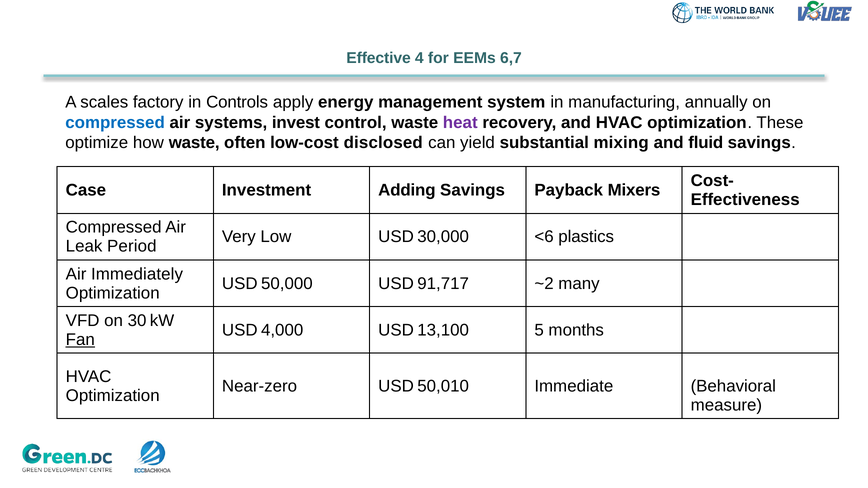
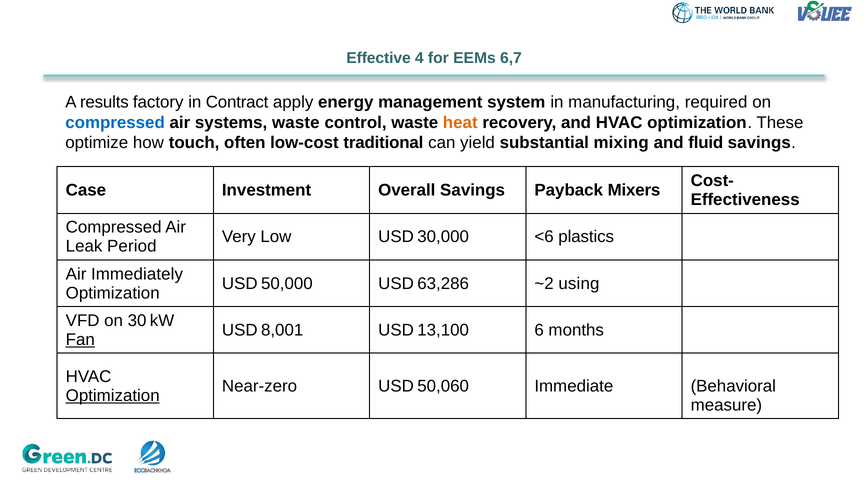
scales: scales -> results
Controls: Controls -> Contract
annually: annually -> required
systems invest: invest -> waste
heat colour: purple -> orange
how waste: waste -> touch
disclosed: disclosed -> traditional
Adding: Adding -> Overall
91,717: 91,717 -> 63,286
many: many -> using
4,000: 4,000 -> 8,001
5: 5 -> 6
50,010: 50,010 -> 50,060
Optimization at (113, 396) underline: none -> present
